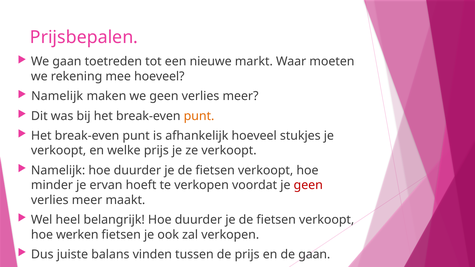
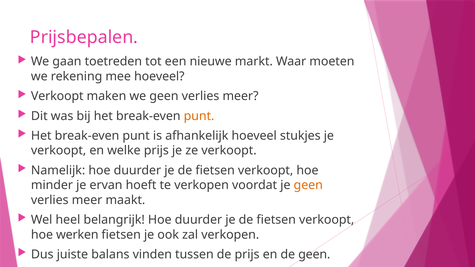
Namelijk at (57, 96): Namelijk -> Verkoopt
geen at (308, 185) colour: red -> orange
de gaan: gaan -> geen
